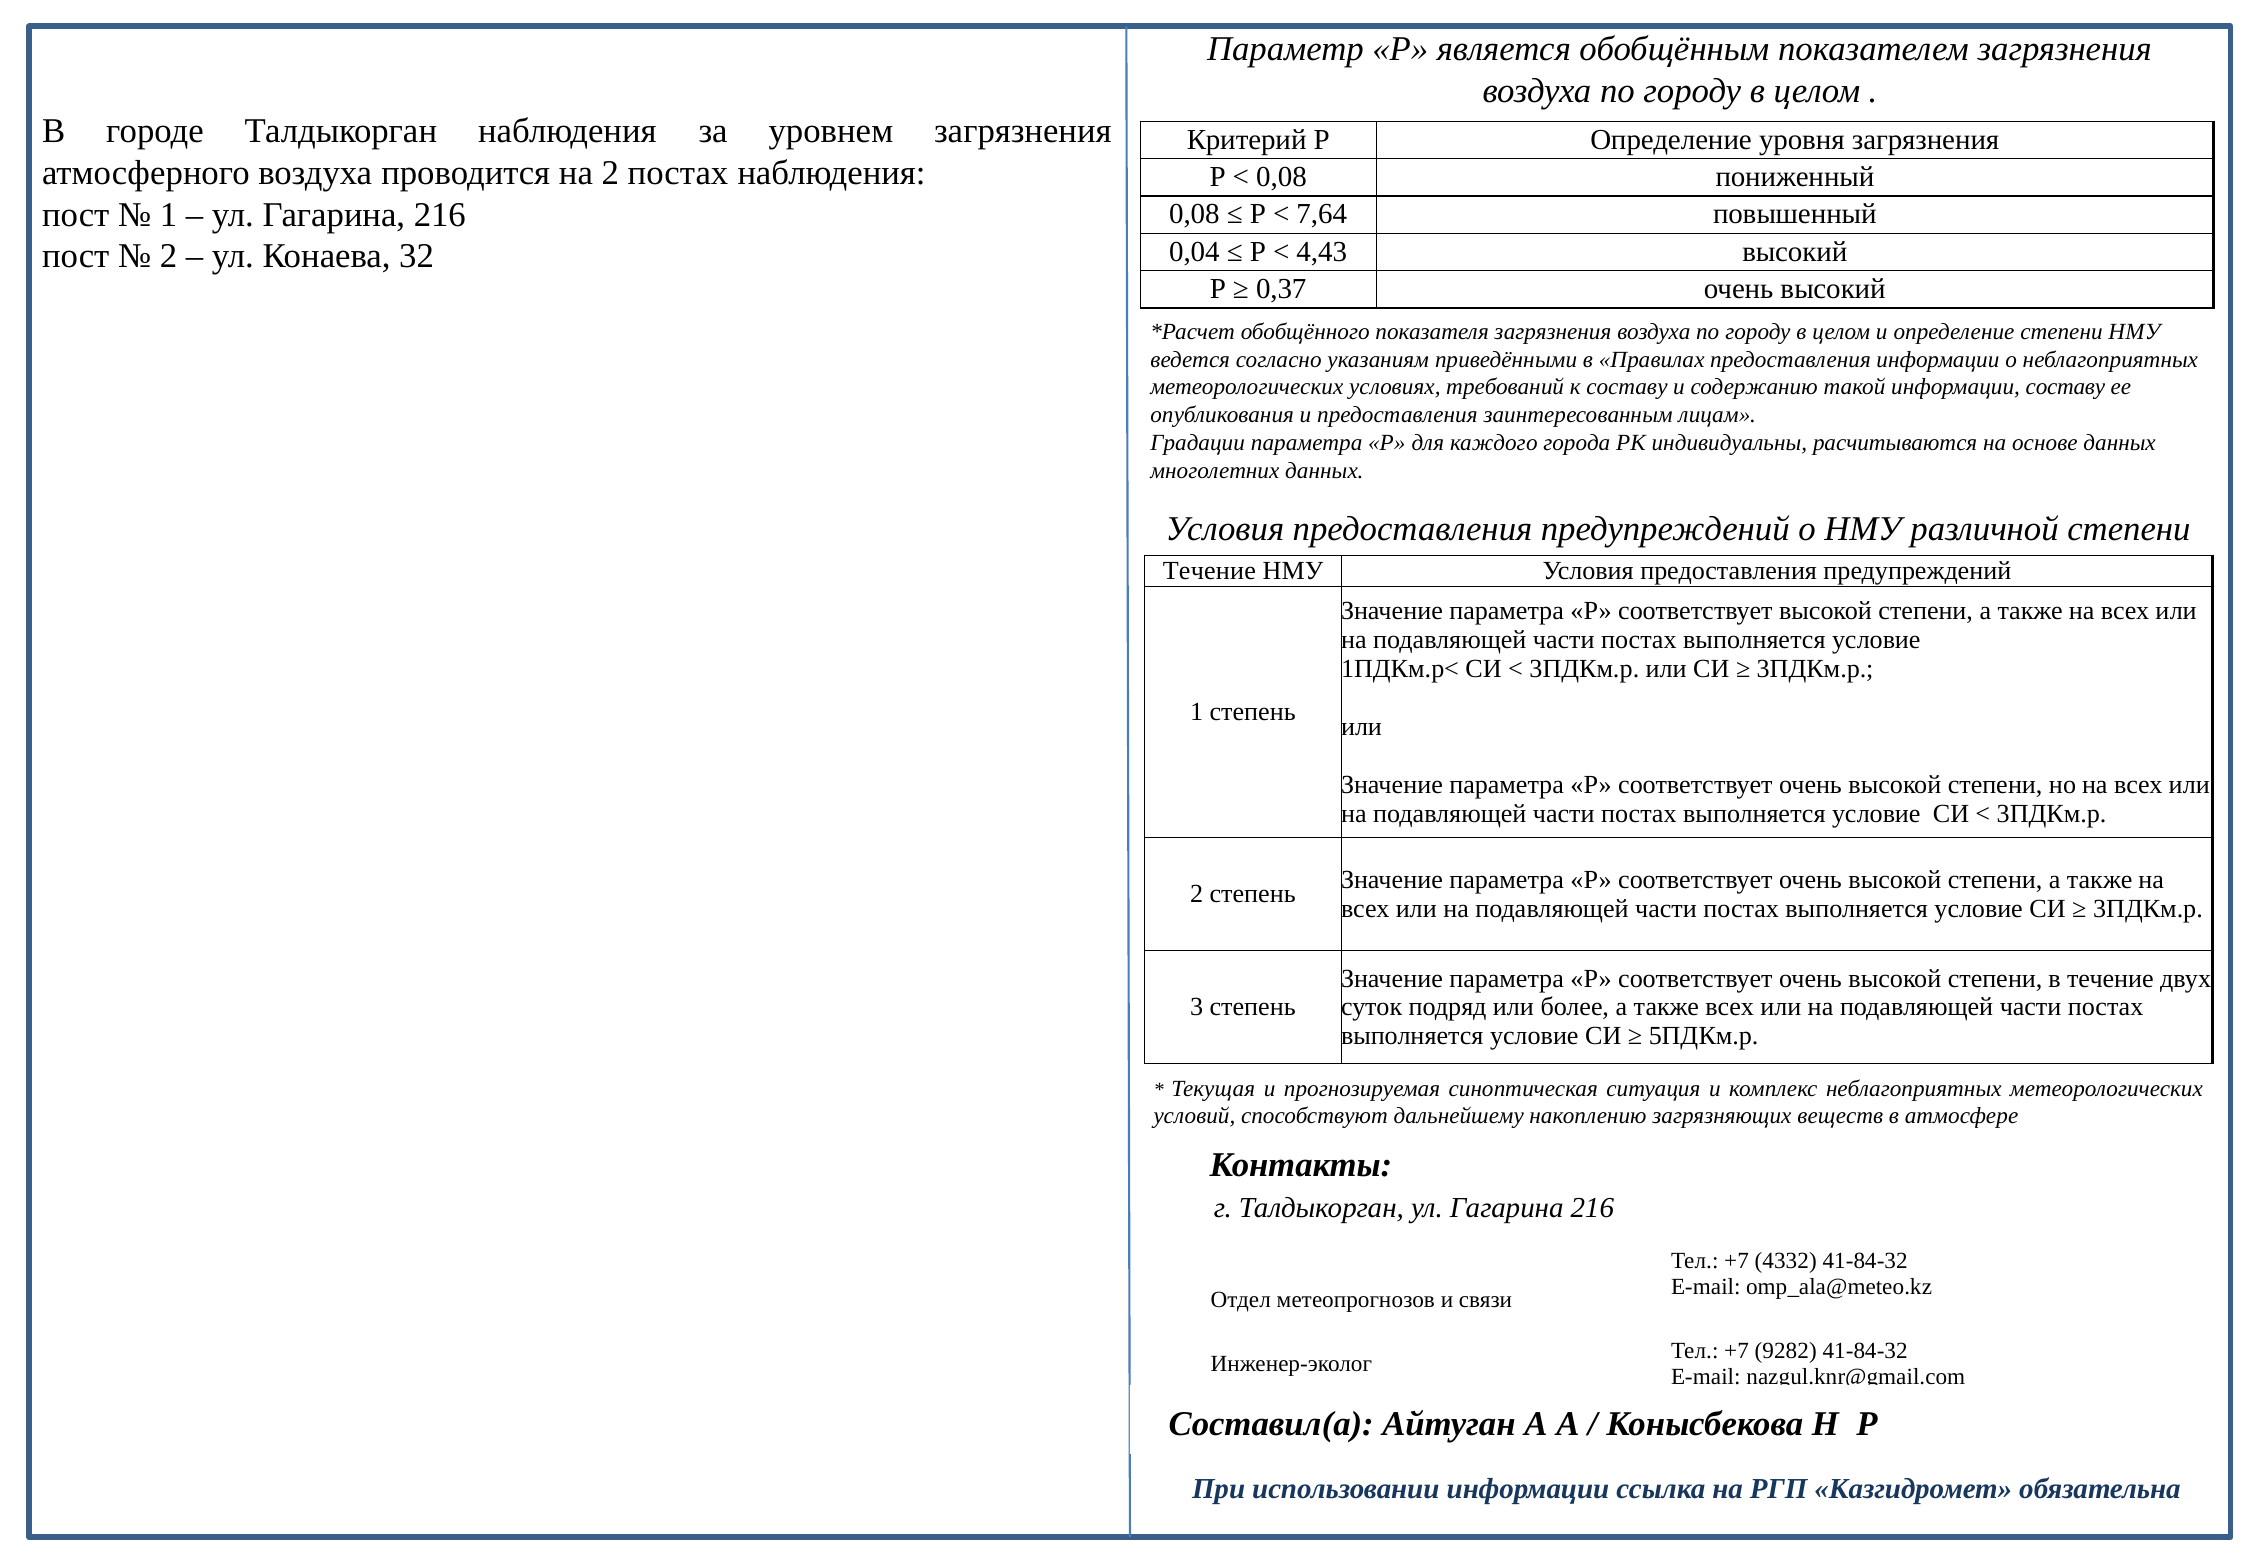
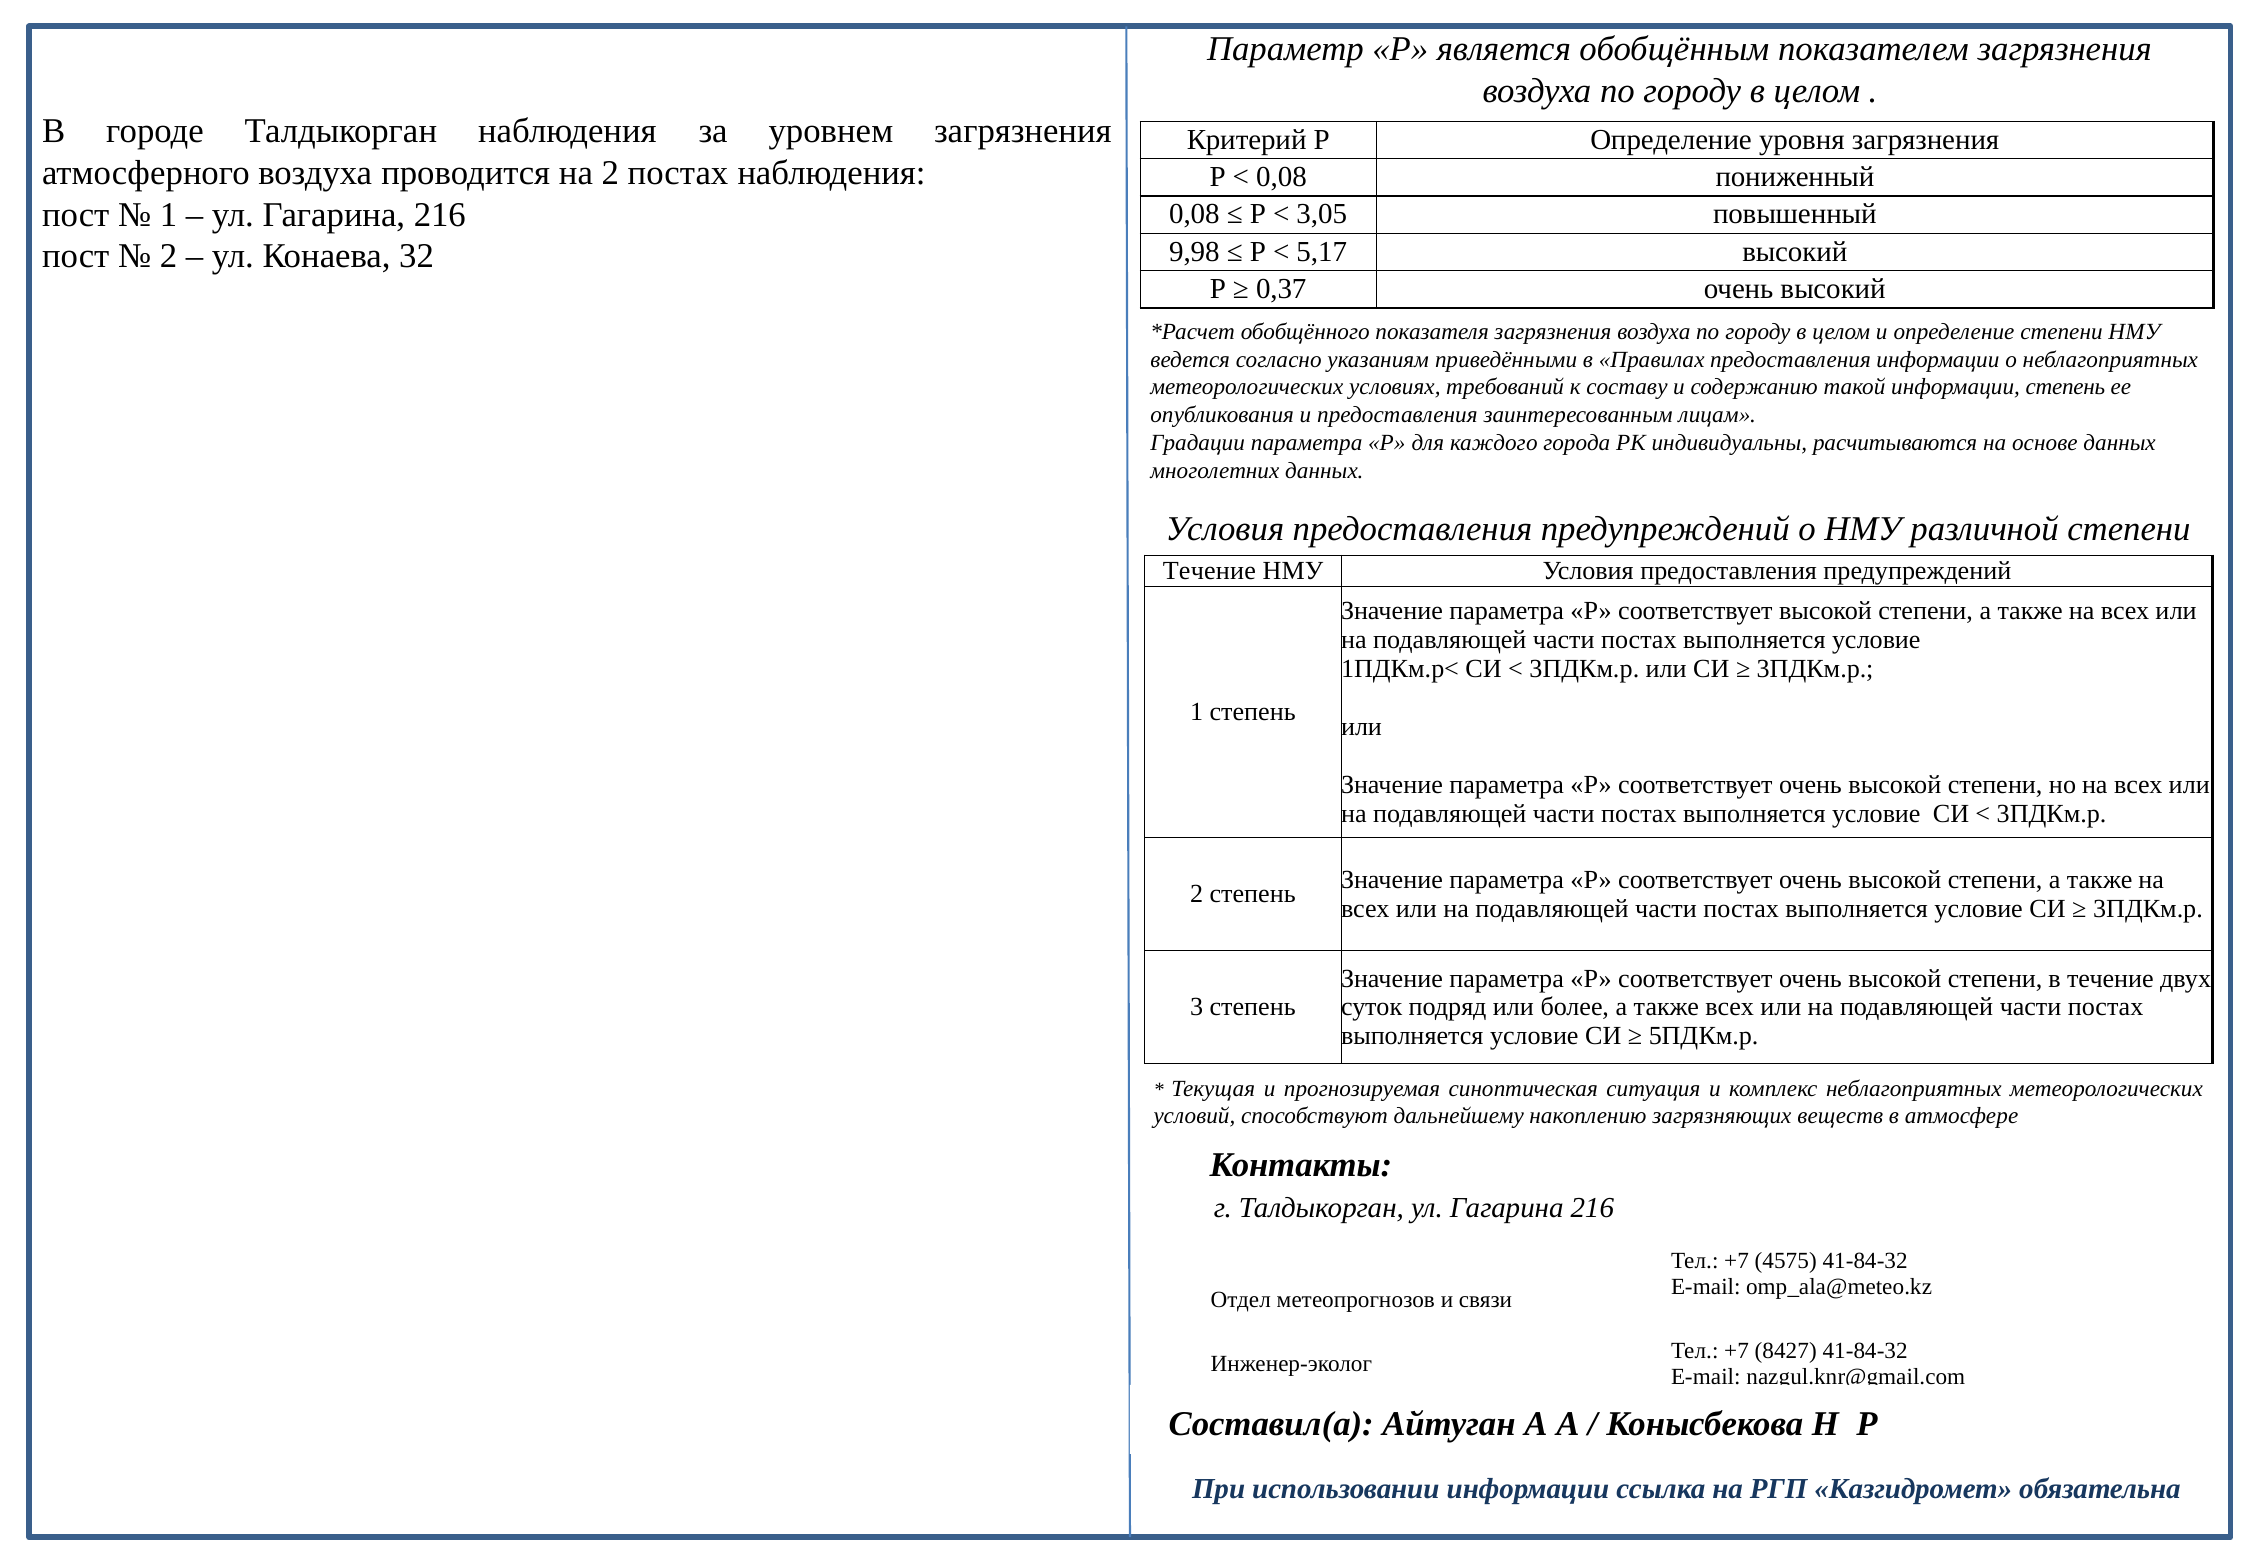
7,64: 7,64 -> 3,05
0,04: 0,04 -> 9,98
4,43: 4,43 -> 5,17
информации составу: составу -> степень
4332: 4332 -> 4575
9282: 9282 -> 8427
